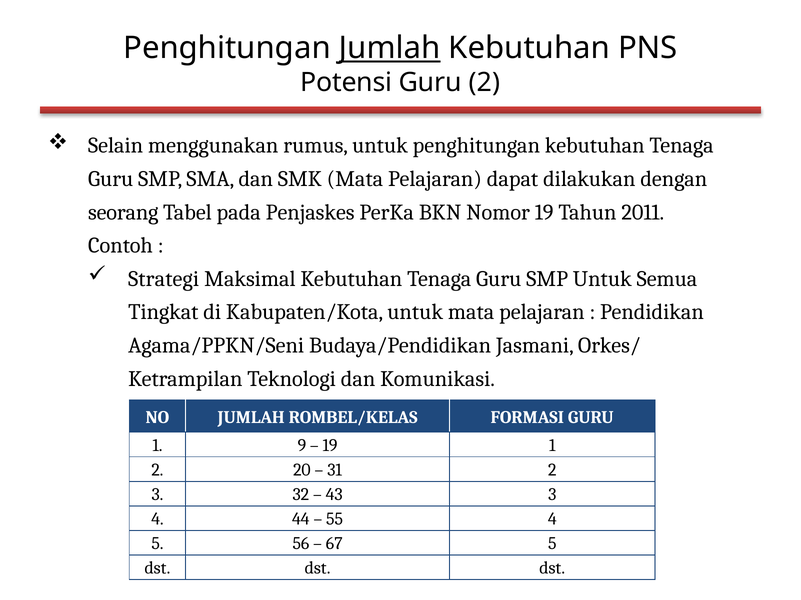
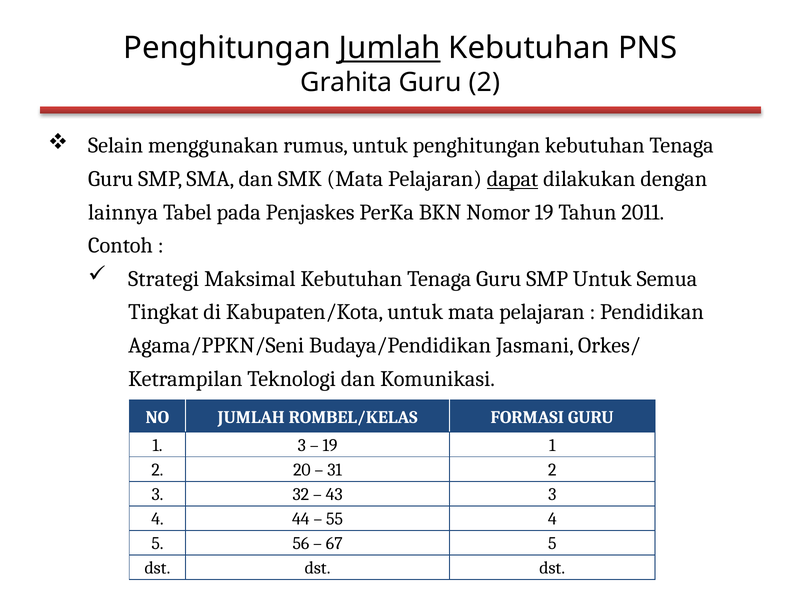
Potensi: Potensi -> Grahita
dapat underline: none -> present
seorang: seorang -> lainnya
1 9: 9 -> 3
